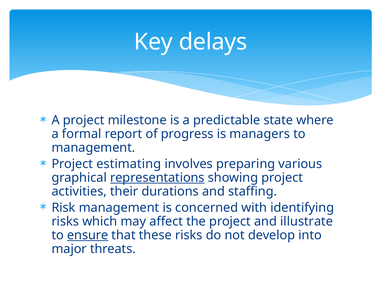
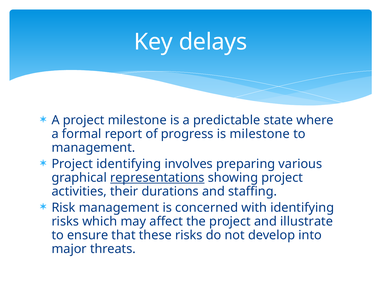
is managers: managers -> milestone
Project estimating: estimating -> identifying
ensure underline: present -> none
